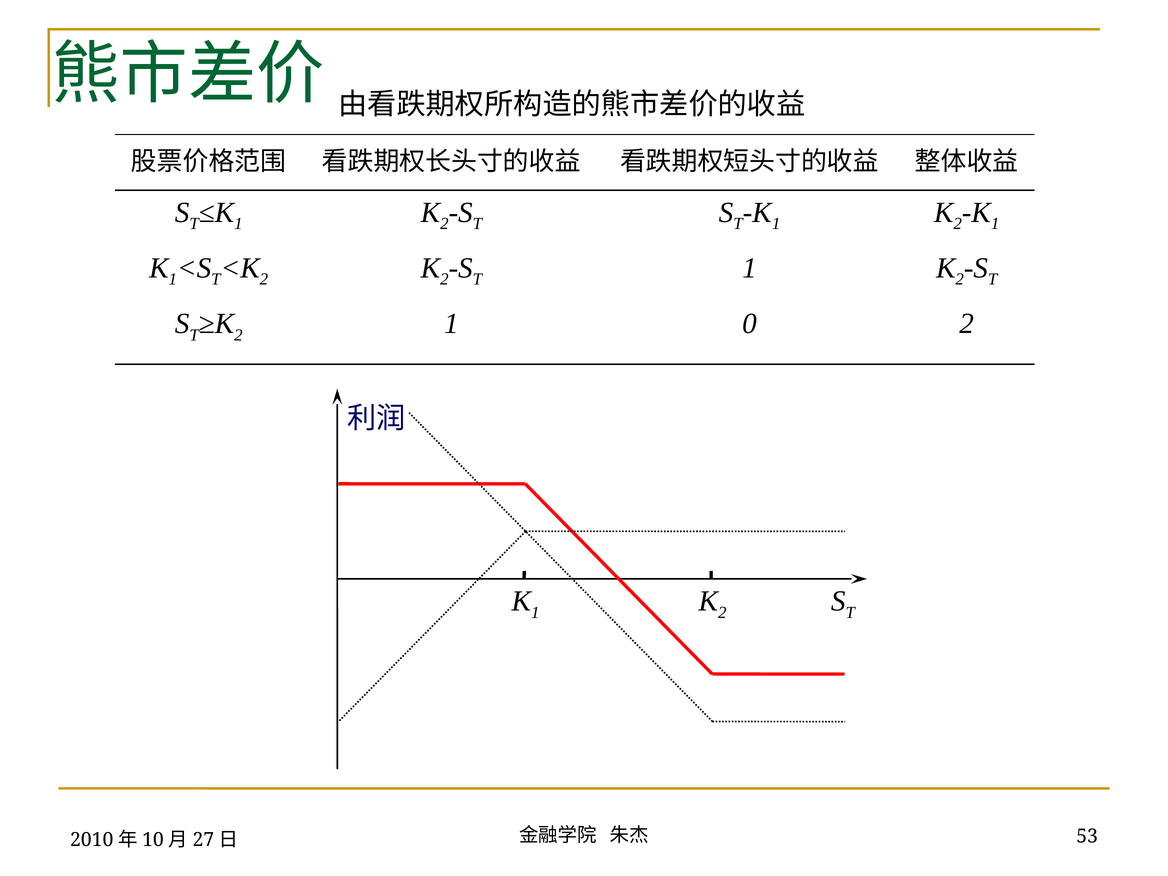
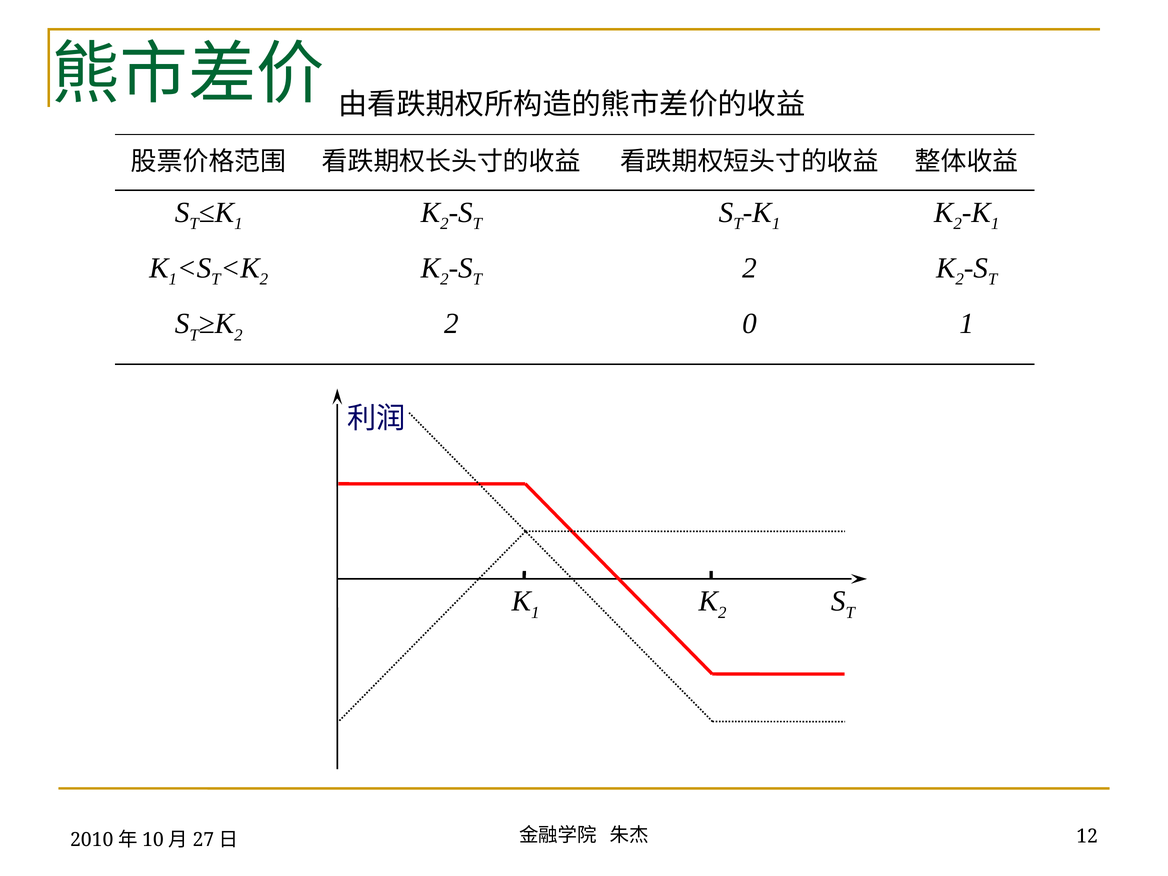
1 at (749, 268): 1 -> 2
1 at (451, 324): 1 -> 2
0 2: 2 -> 1
53: 53 -> 12
